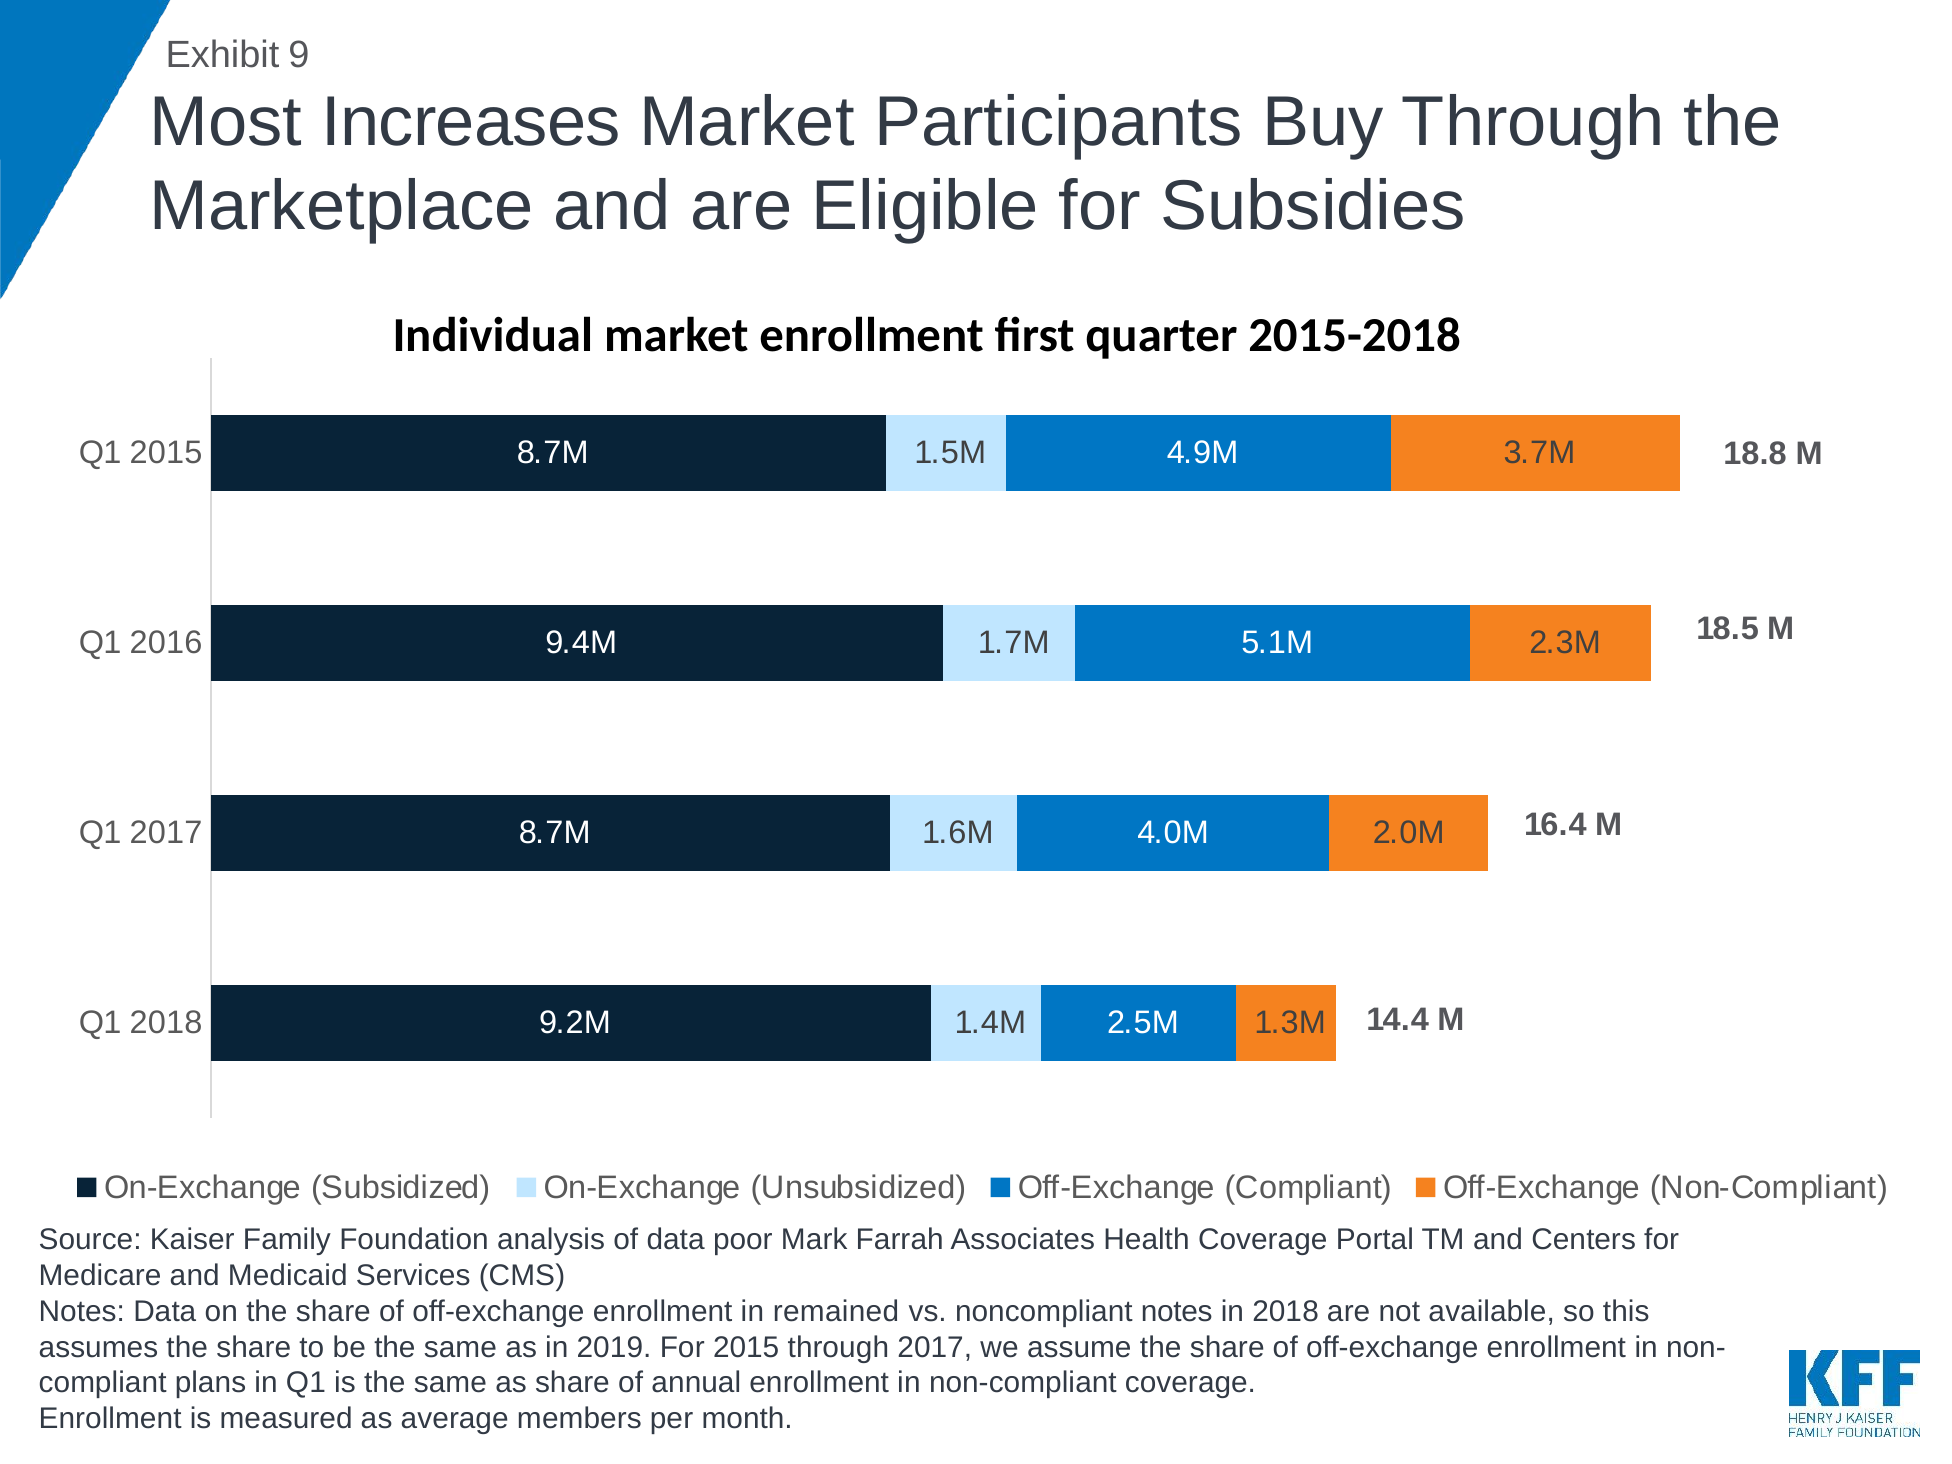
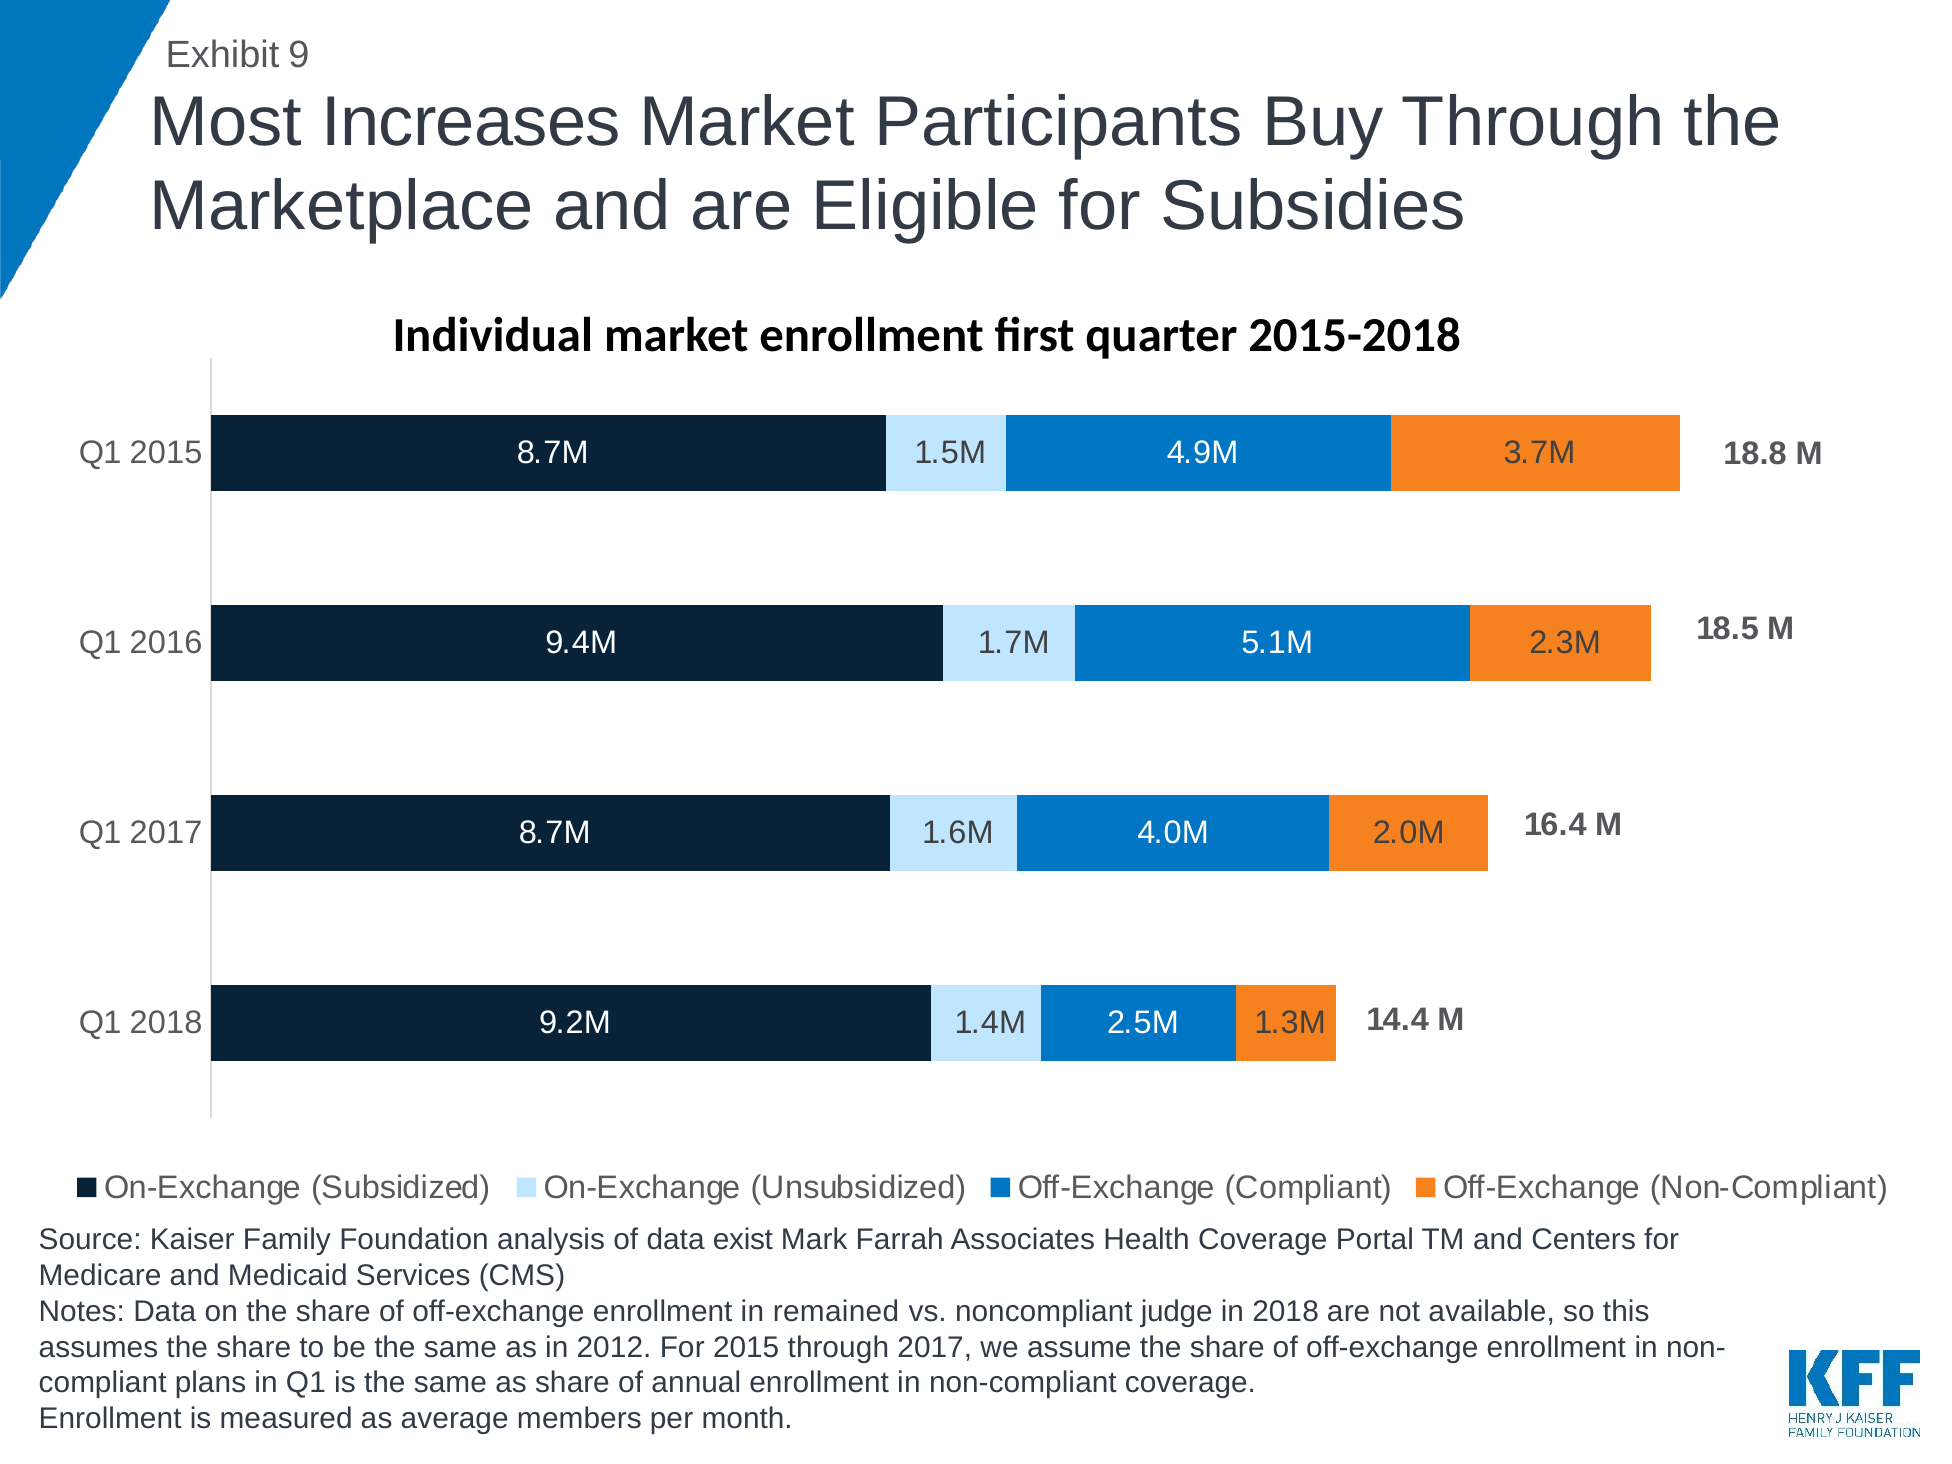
poor: poor -> exist
noncompliant notes: notes -> judge
2019: 2019 -> 2012
